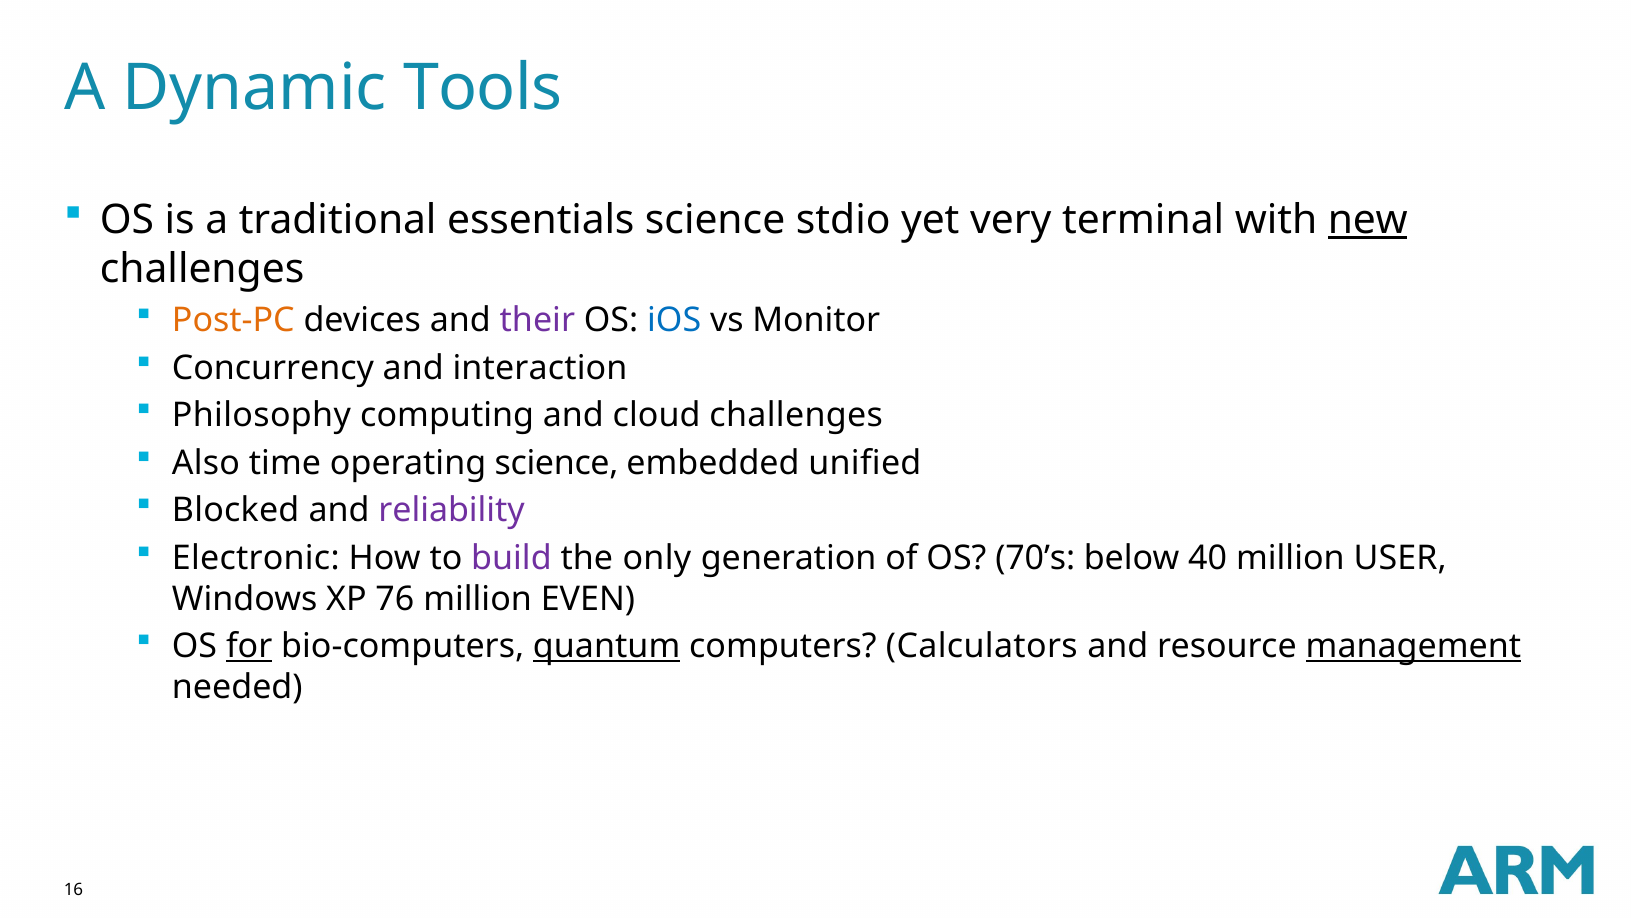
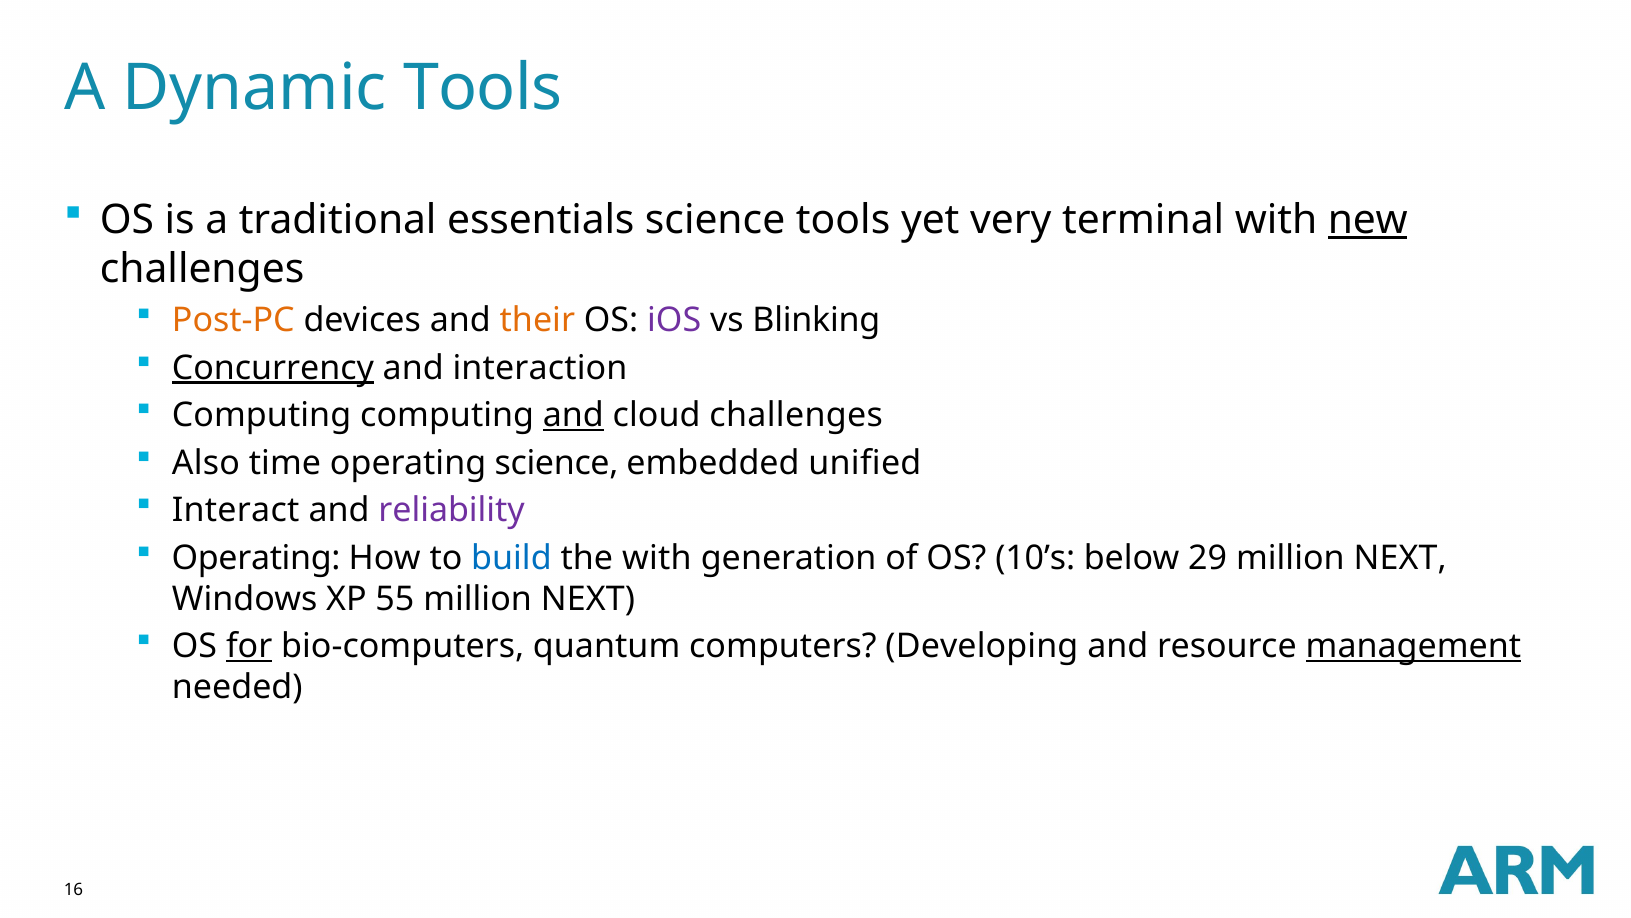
science stdio: stdio -> tools
their colour: purple -> orange
iOS colour: blue -> purple
Monitor: Monitor -> Blinking
Concurrency underline: none -> present
Philosophy at (261, 415): Philosophy -> Computing
and at (573, 415) underline: none -> present
Blocked: Blocked -> Interact
Electronic at (256, 558): Electronic -> Operating
build colour: purple -> blue
the only: only -> with
70’s: 70’s -> 10’s
40: 40 -> 29
USER at (1400, 558): USER -> NEXT
76: 76 -> 55
EVEN at (588, 599): EVEN -> NEXT
quantum underline: present -> none
Calculators: Calculators -> Developing
